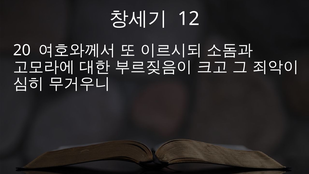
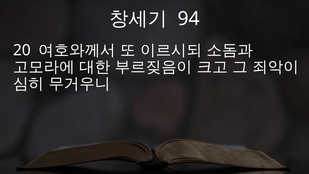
12: 12 -> 94
